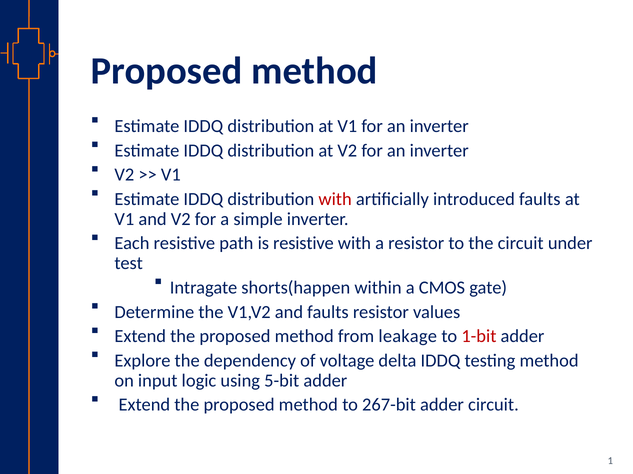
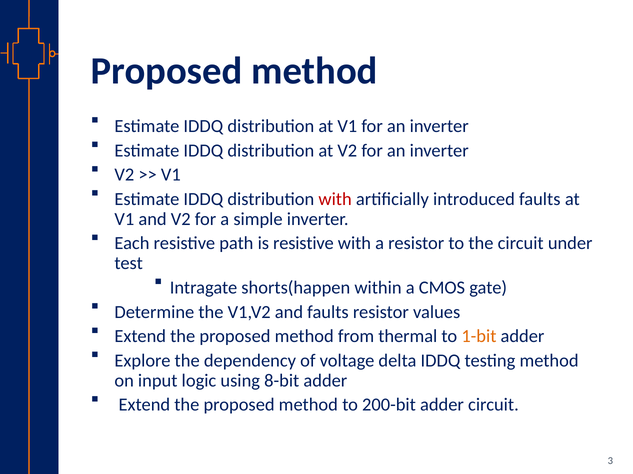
leakage: leakage -> thermal
1-bit colour: red -> orange
5-bit: 5-bit -> 8-bit
267-bit: 267-bit -> 200-bit
1: 1 -> 3
